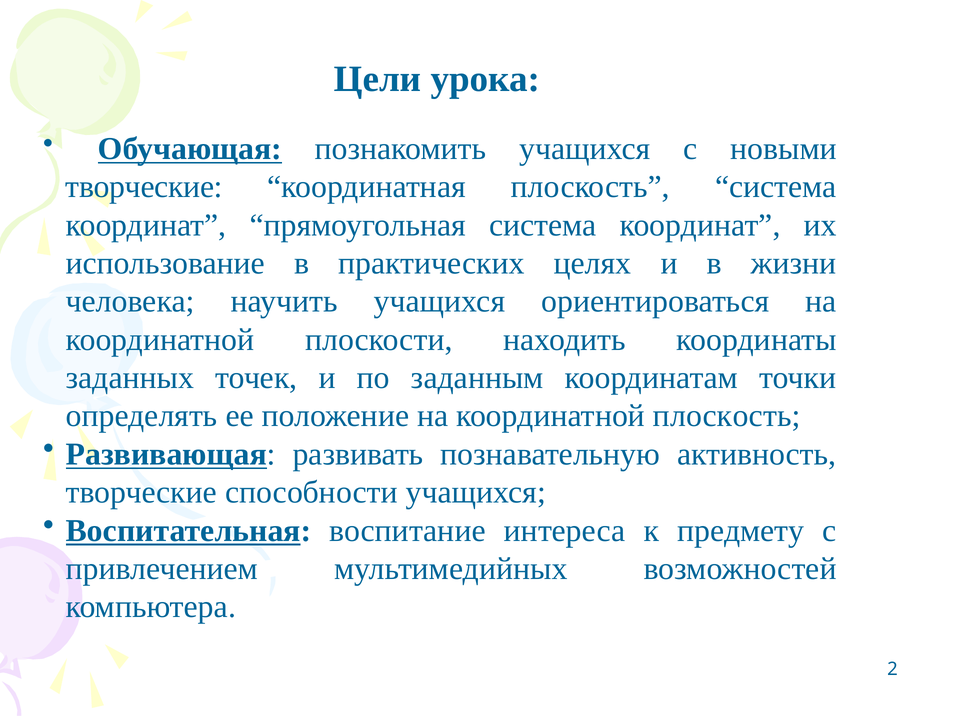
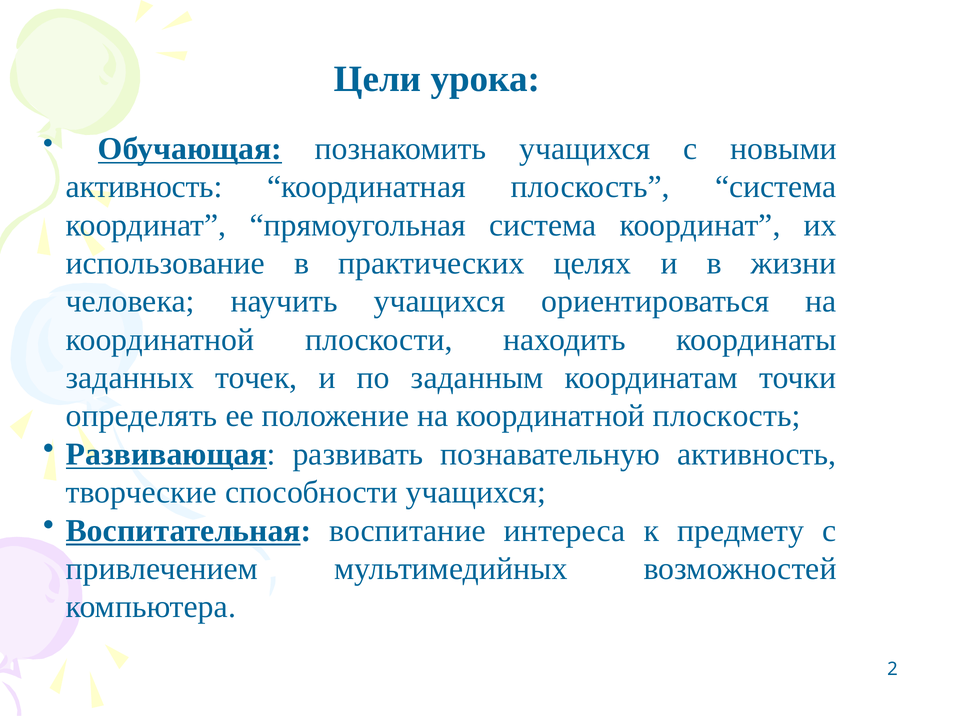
творческие at (144, 187): творческие -> активность
